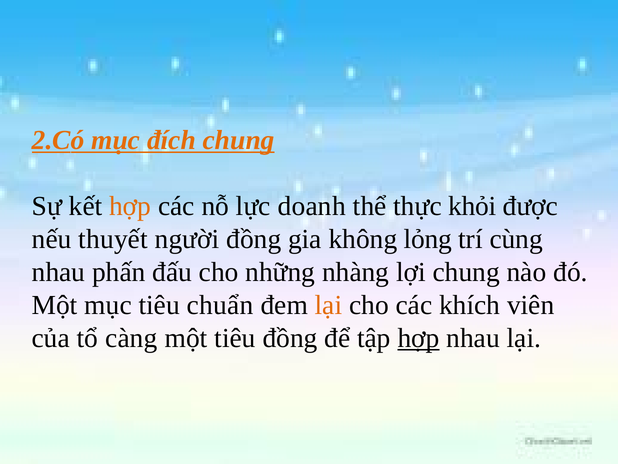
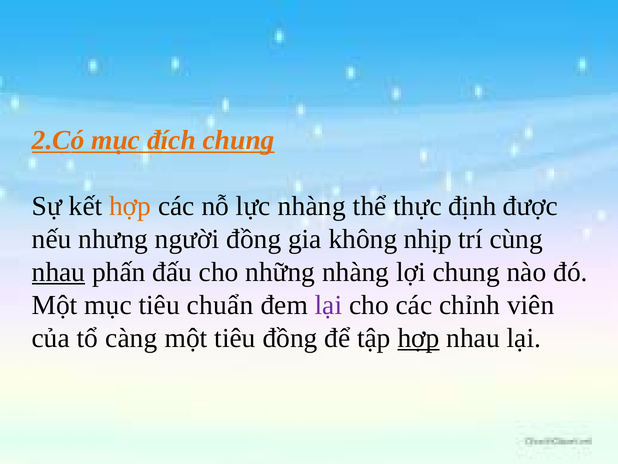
lực doanh: doanh -> nhàng
khỏi: khỏi -> định
thuyết: thuyết -> nhưng
lỏng: lỏng -> nhịp
nhau at (59, 272) underline: none -> present
lại at (329, 305) colour: orange -> purple
khích: khích -> chỉnh
